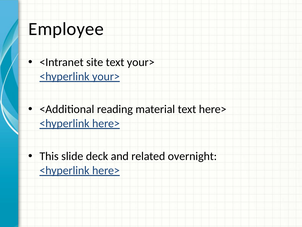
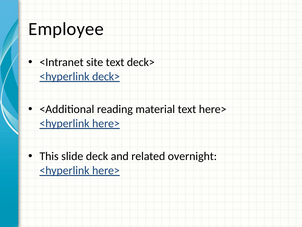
text your>: your> -> deck>
<hyperlink your>: your> -> deck>
